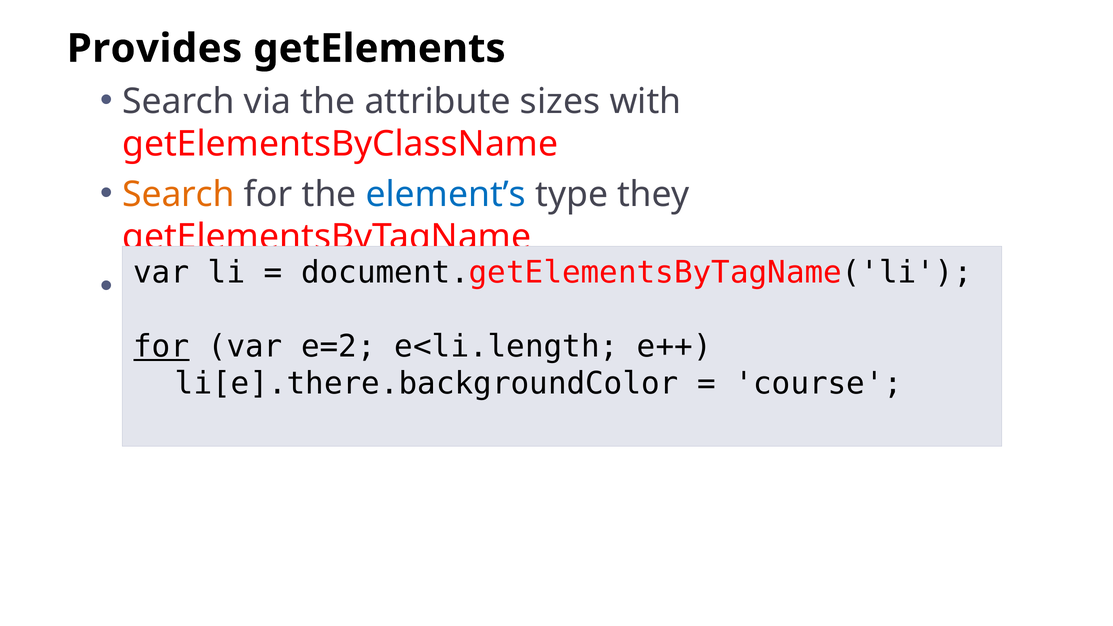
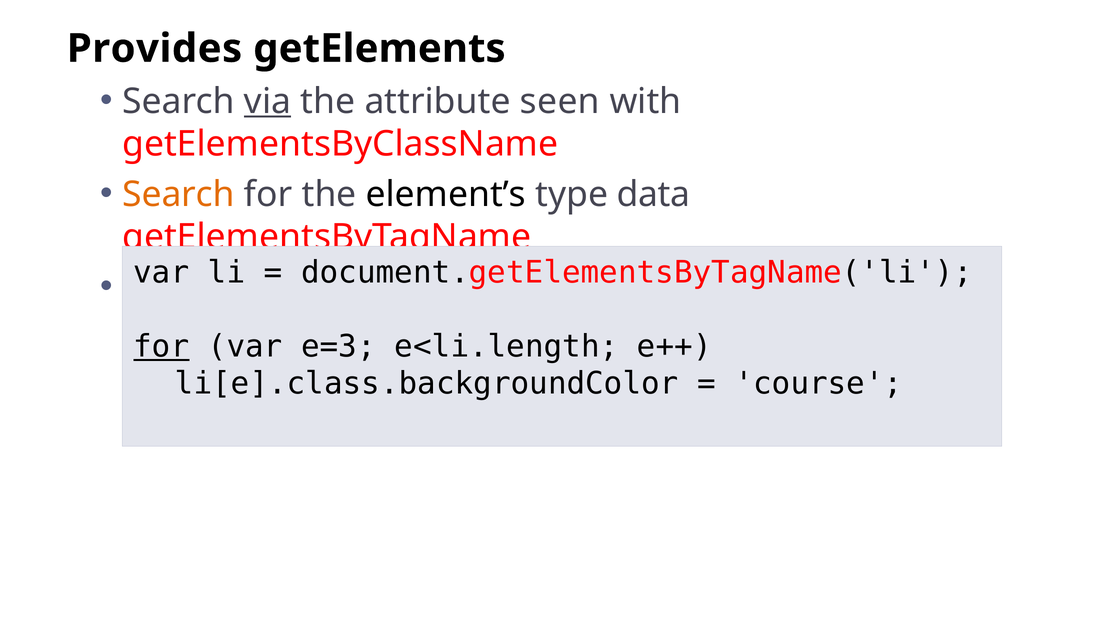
via underline: none -> present
sizes: sizes -> seen
element’s colour: blue -> black
they: they -> data
e=2: e=2 -> e=3
li[e].there.backgroundColor: li[e].there.backgroundColor -> li[e].class.backgroundColor
